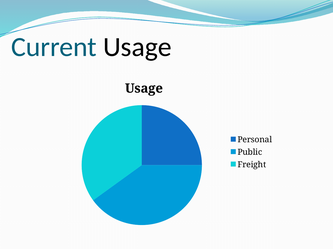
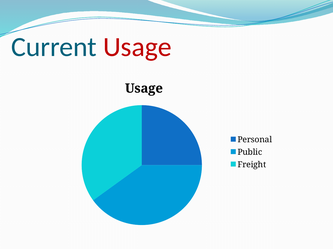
Usage at (137, 47) colour: black -> red
